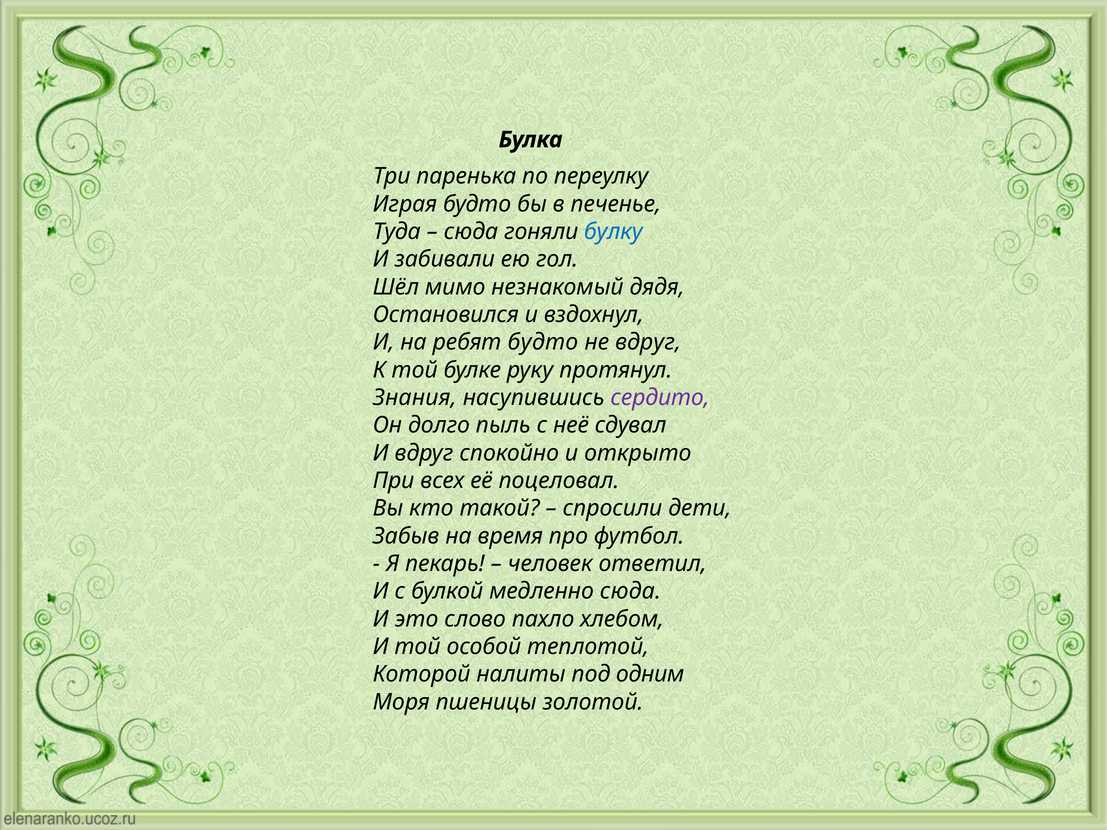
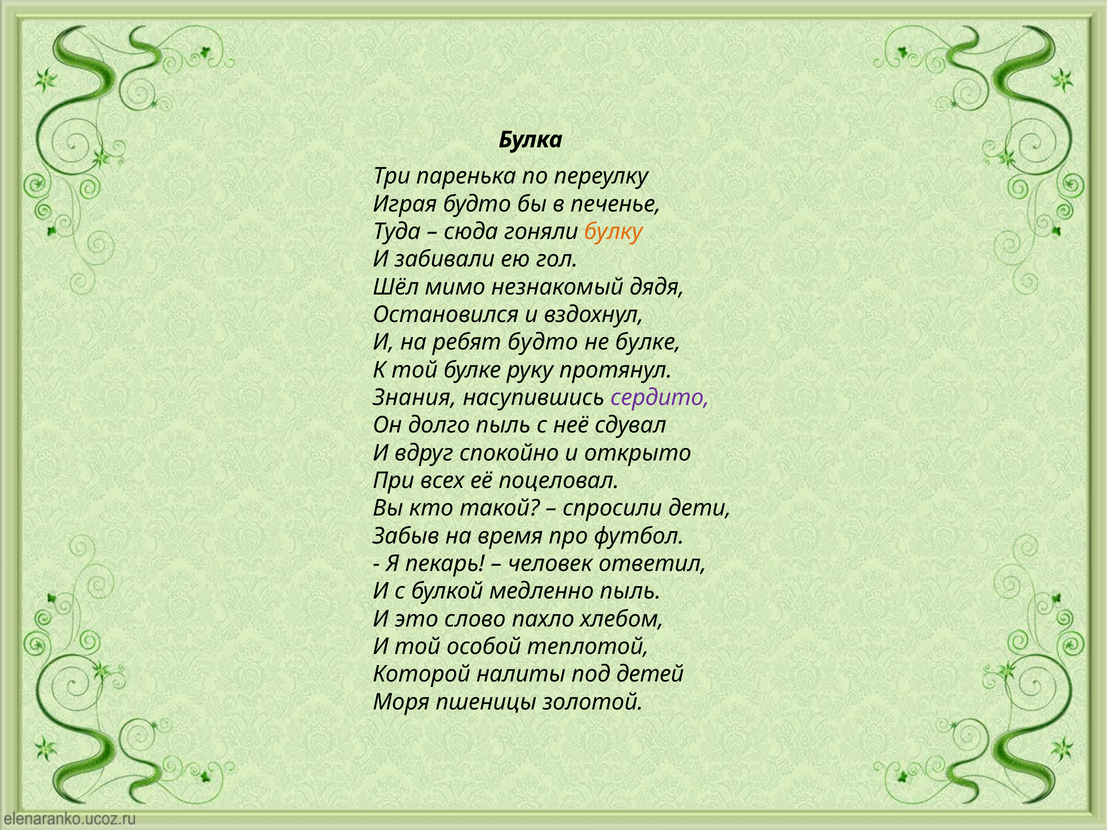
булку colour: blue -> orange
не вдруг: вдруг -> булке
медленно сюда: сюда -> пыль
одним: одним -> детей
